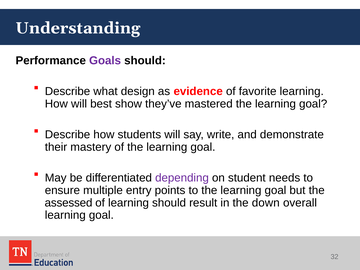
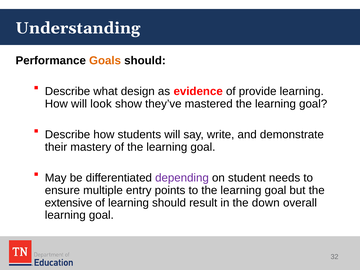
Goals colour: purple -> orange
favorite: favorite -> provide
best: best -> look
assessed: assessed -> extensive
